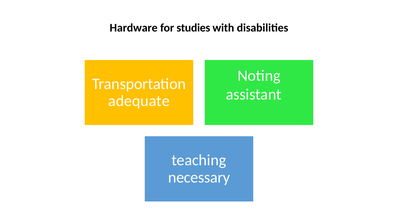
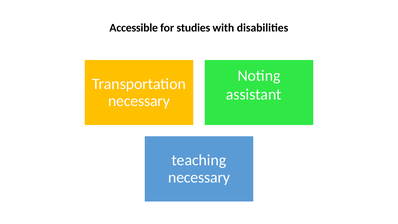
Hardware: Hardware -> Accessible
adequate at (139, 101): adequate -> necessary
